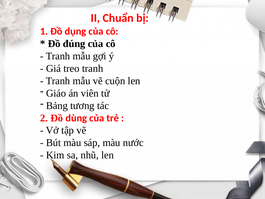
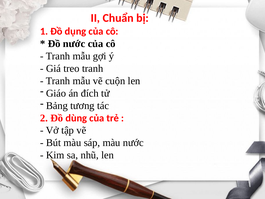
Đồ đúng: đúng -> nước
viên: viên -> đích
